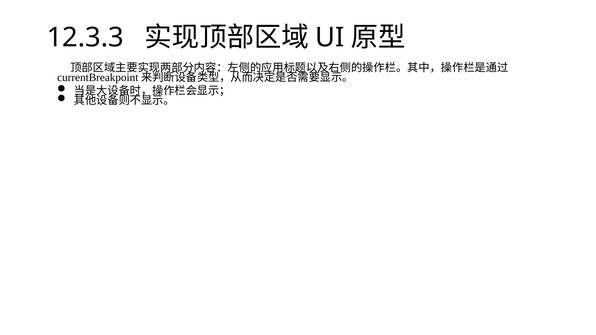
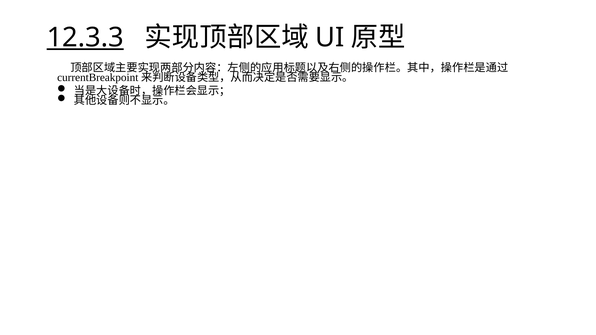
12.3.3 underline: none -> present
